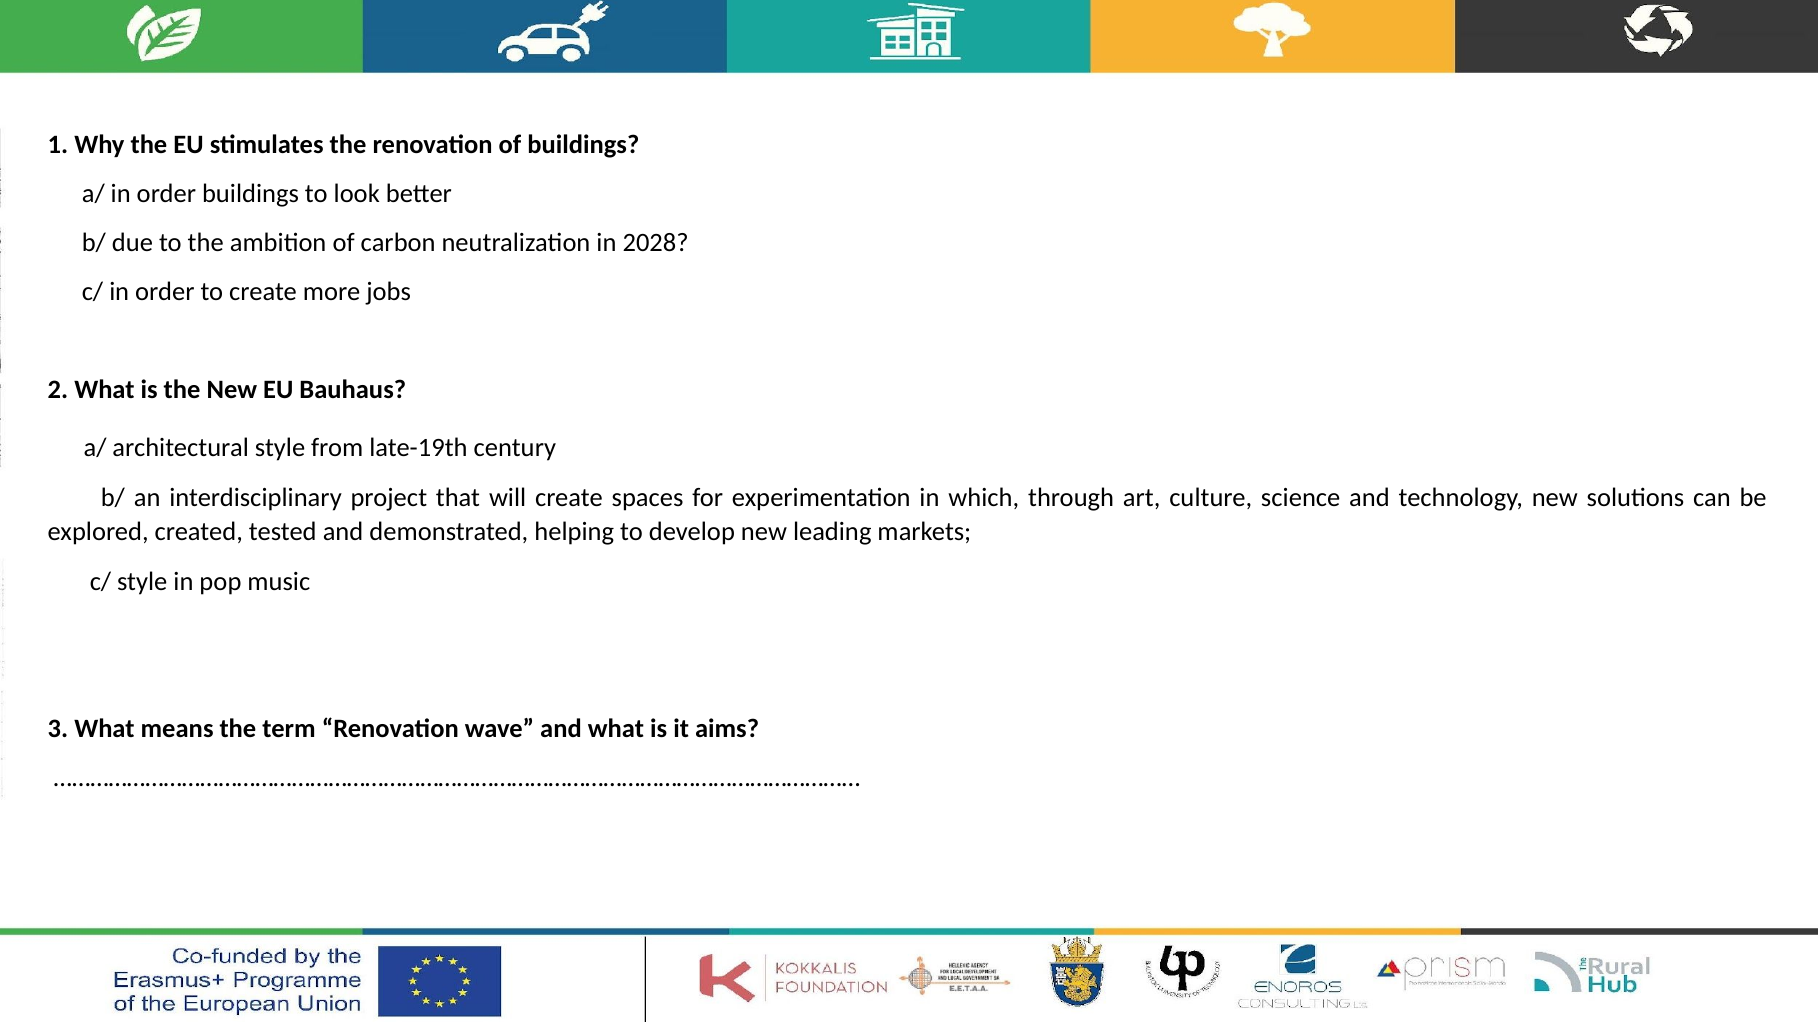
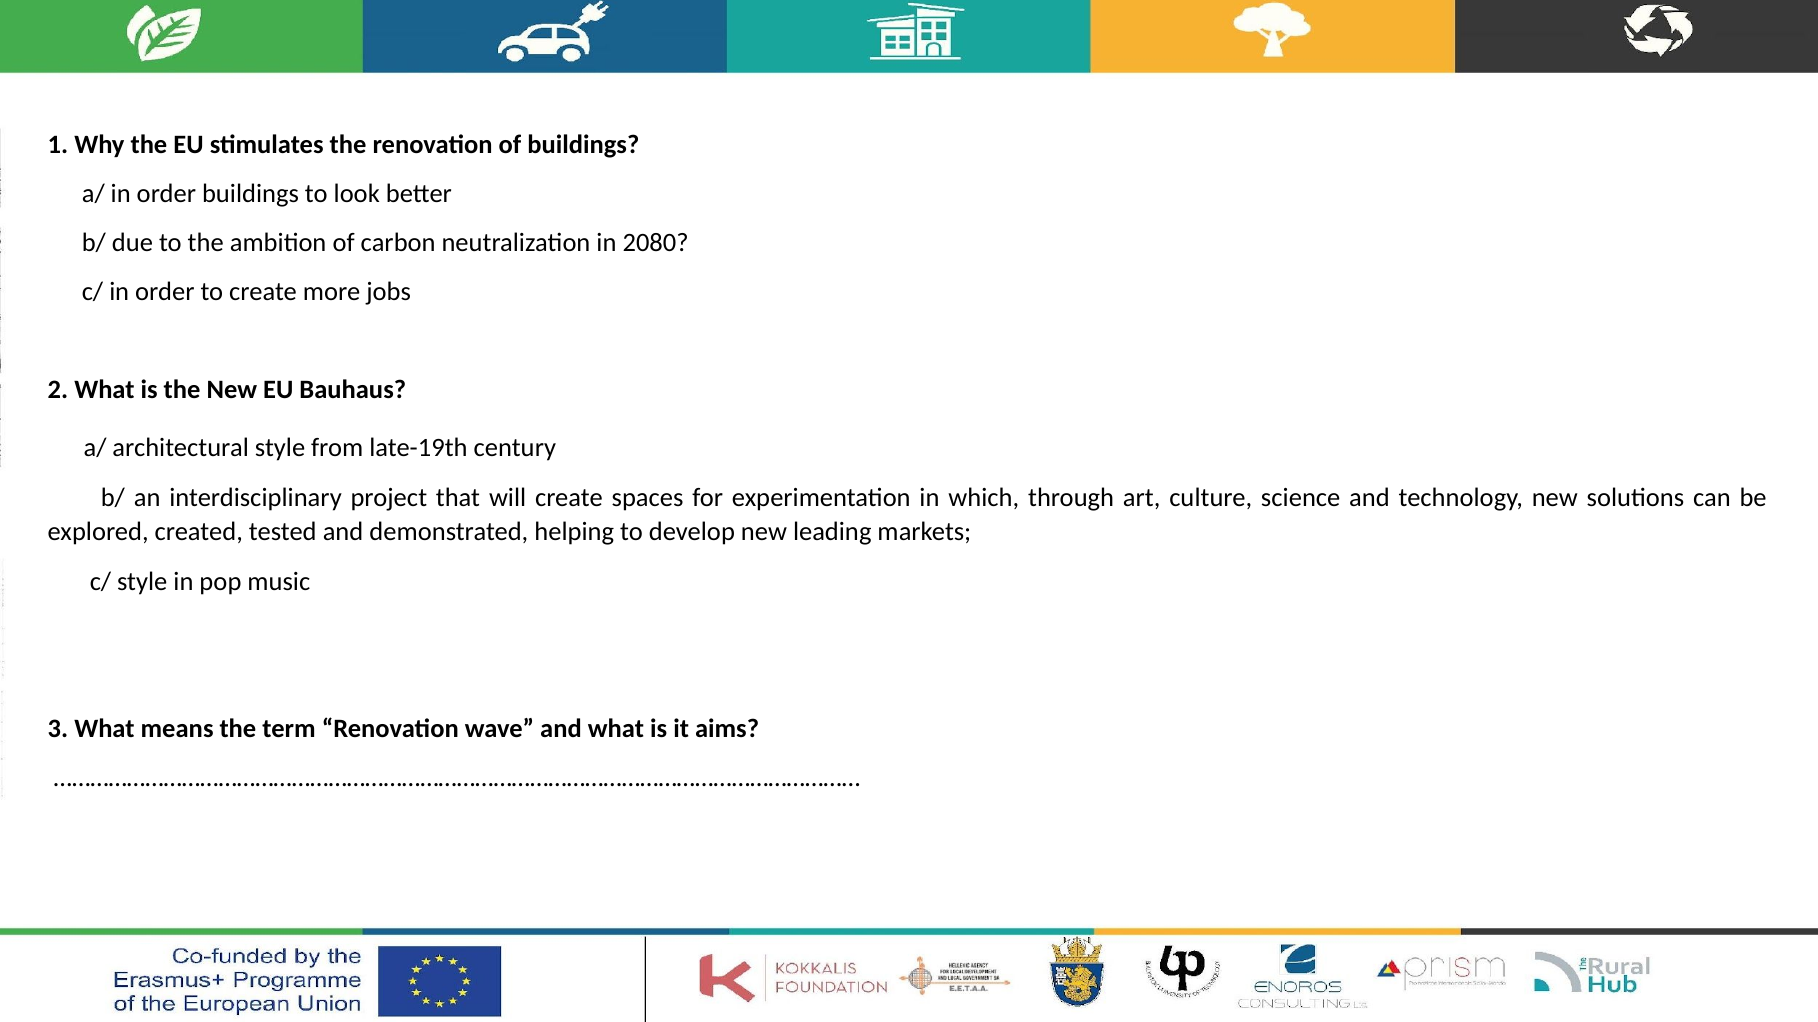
2028: 2028 -> 2080
